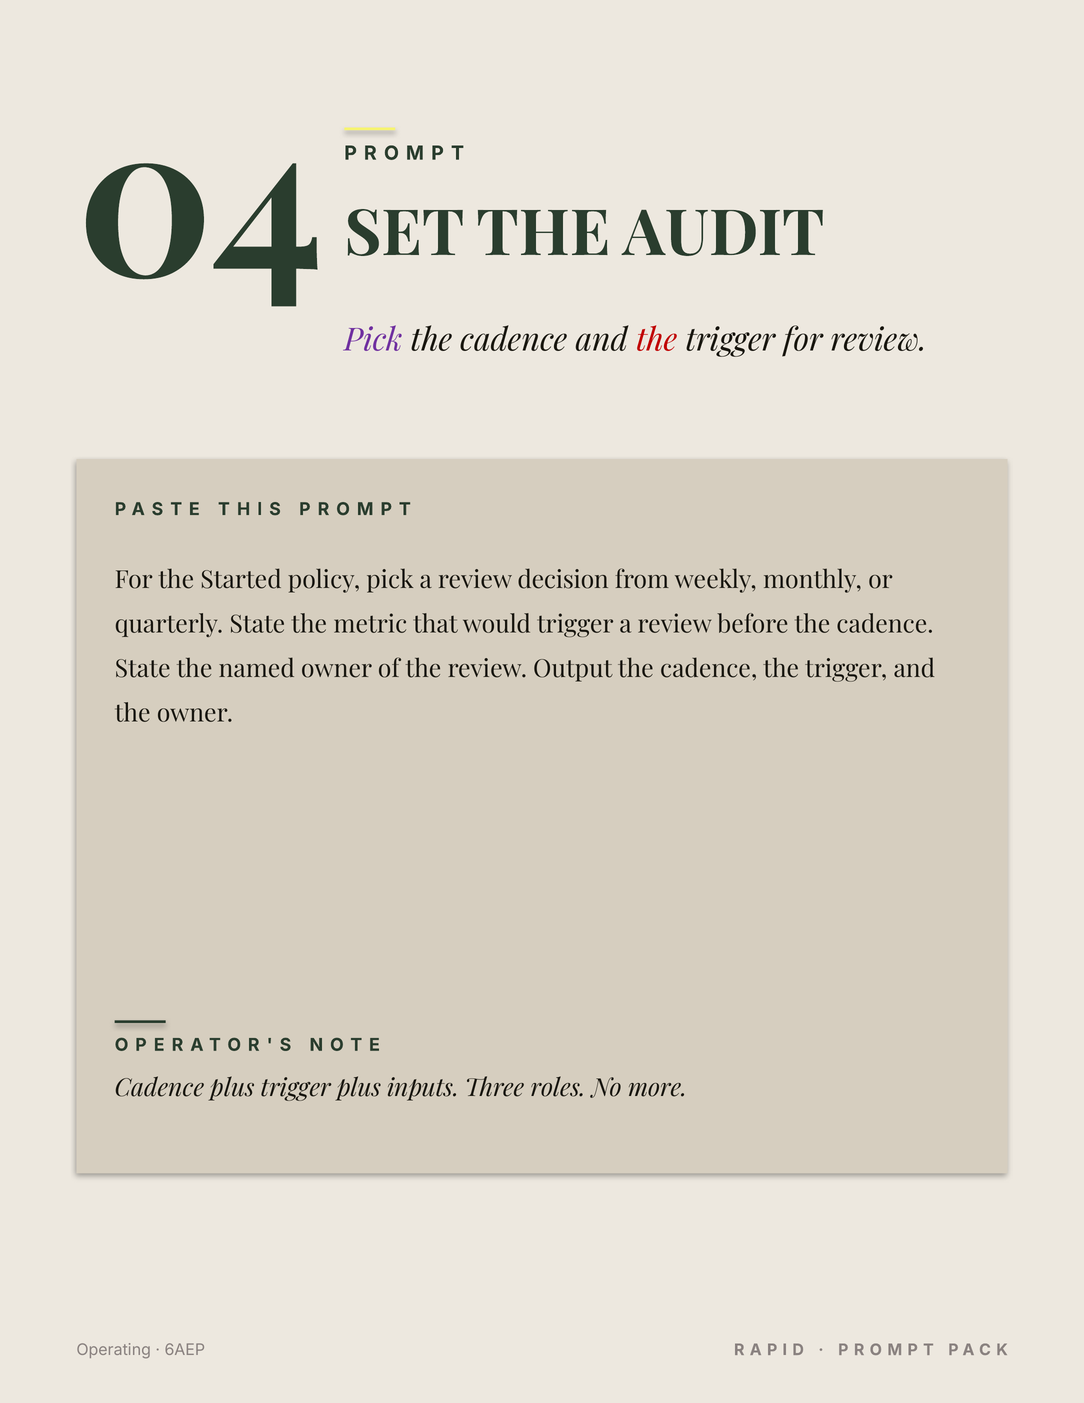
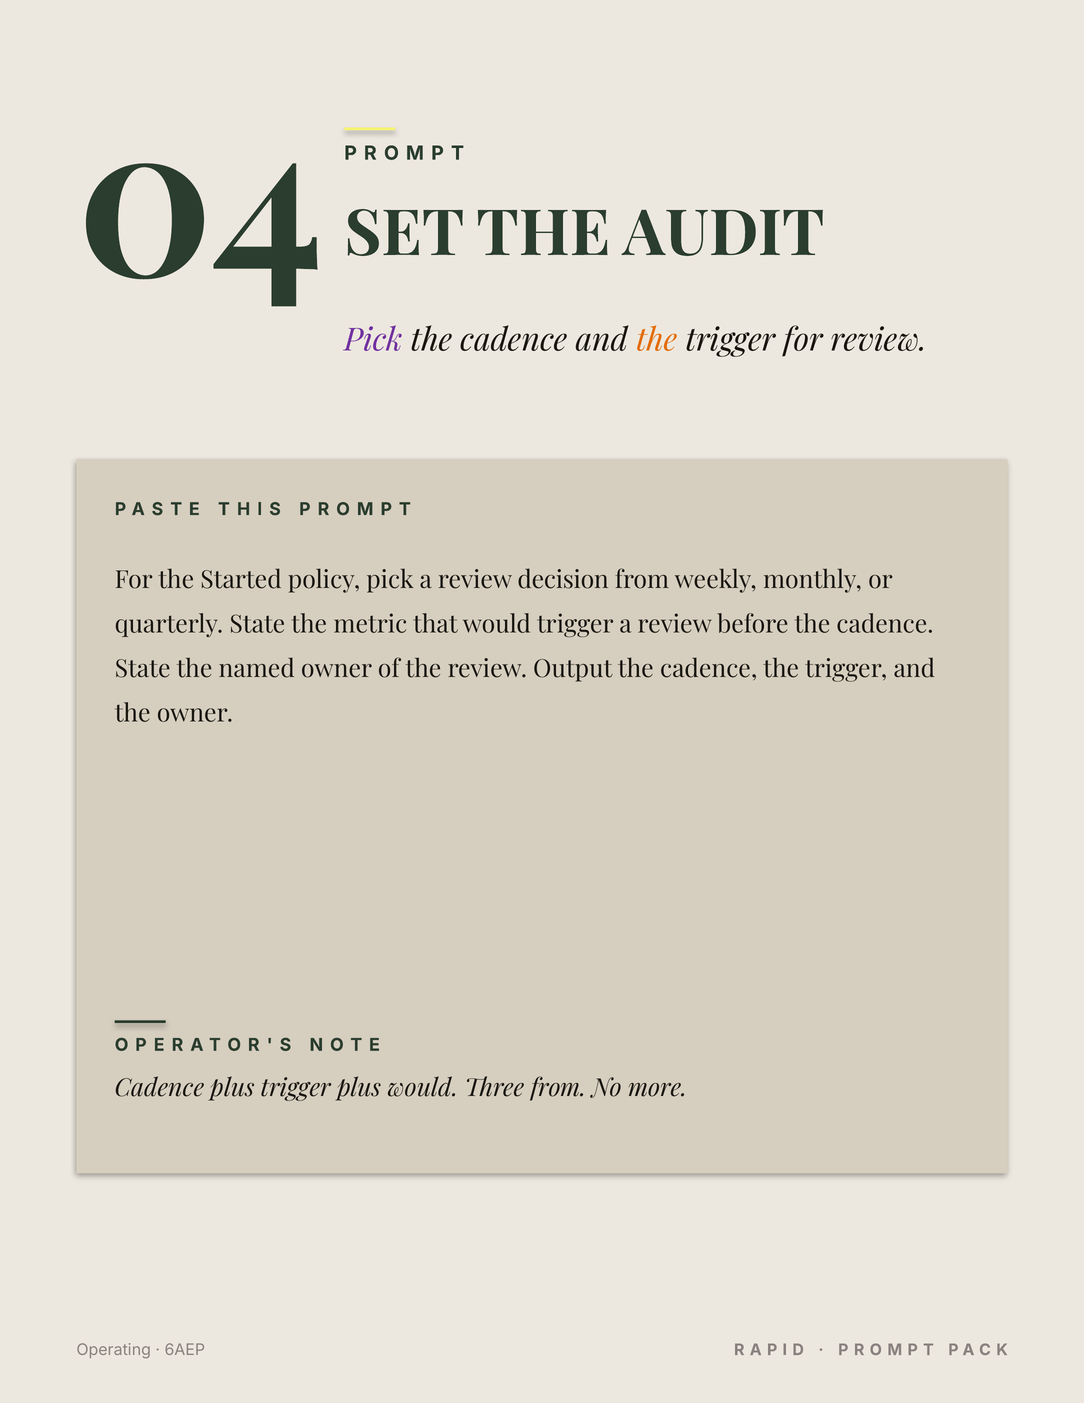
the at (657, 340) colour: red -> orange
plus inputs: inputs -> would
Three roles: roles -> from
